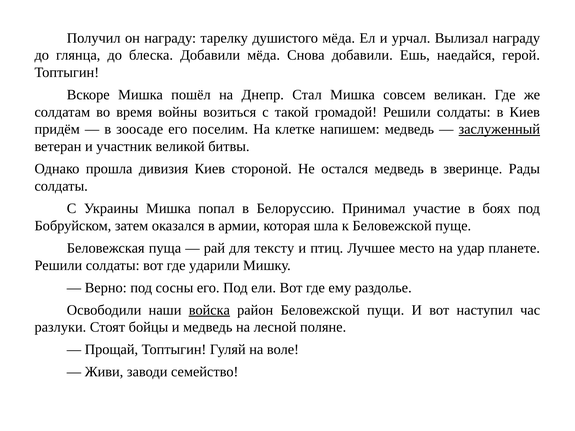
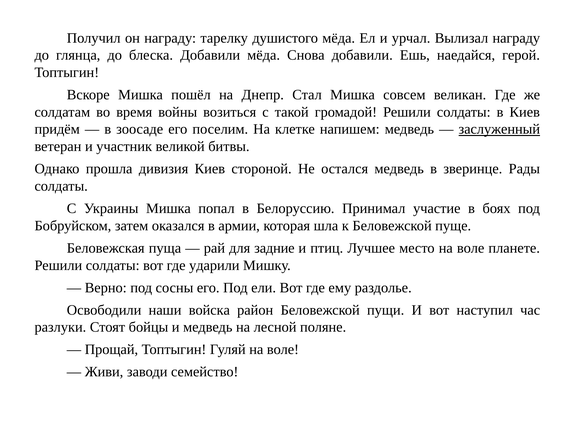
тексту: тексту -> задние
место на удар: удар -> воле
войска underline: present -> none
